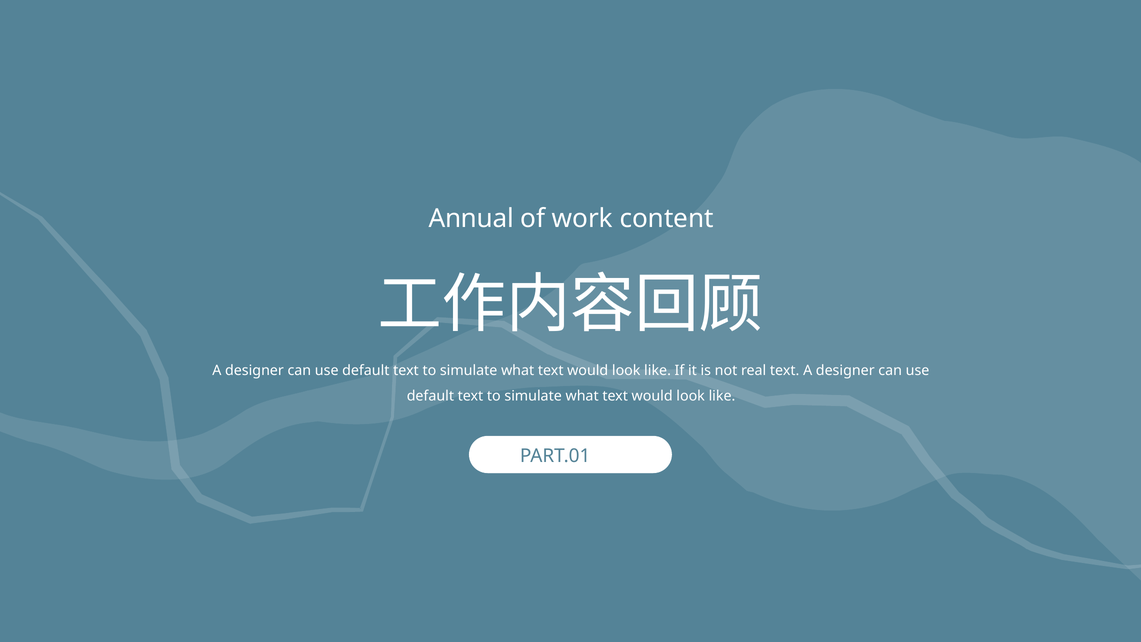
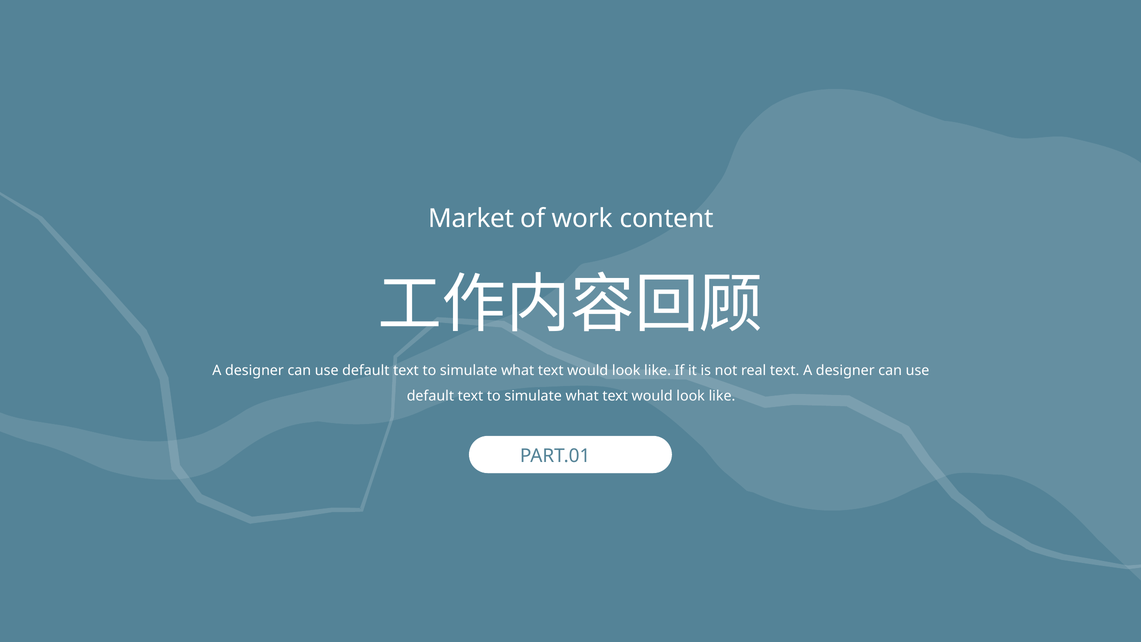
Annual: Annual -> Market
